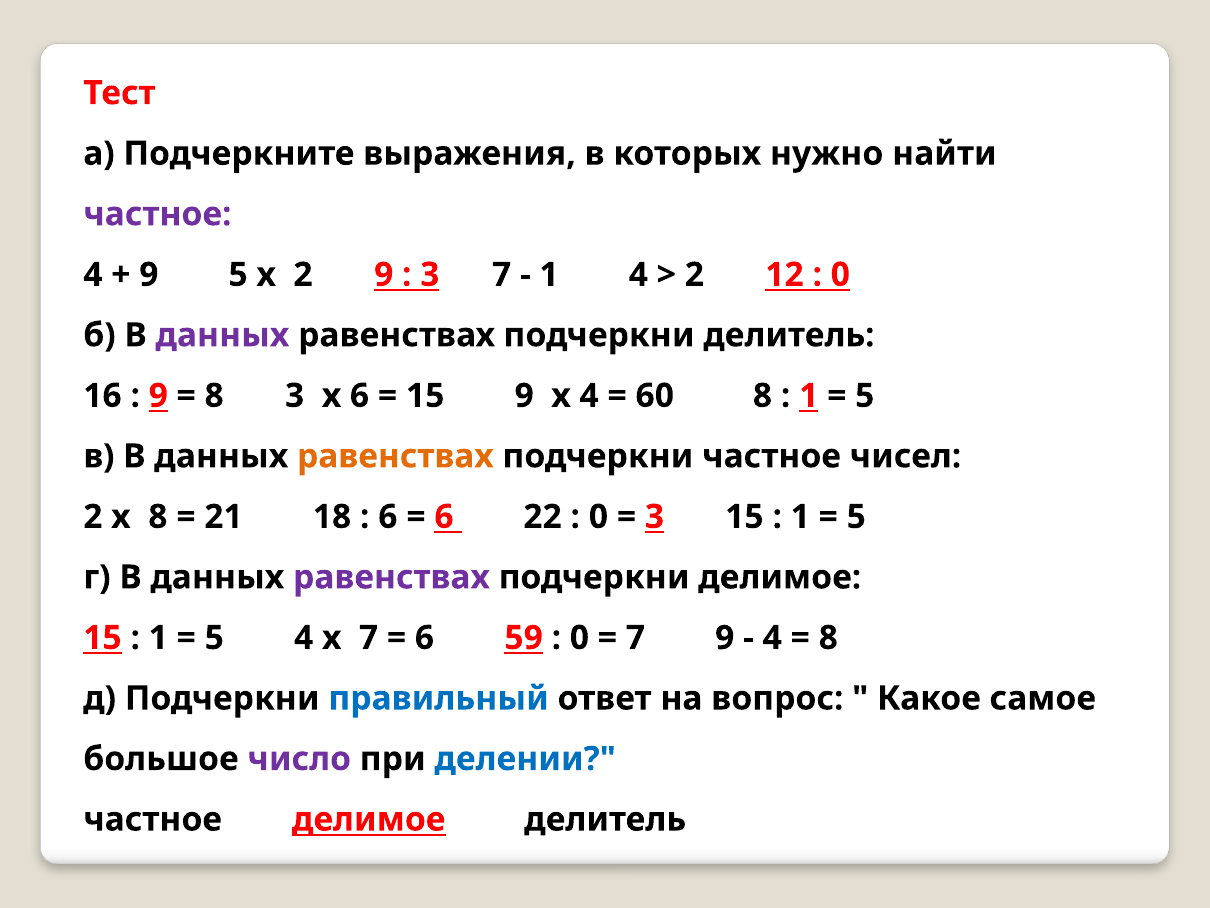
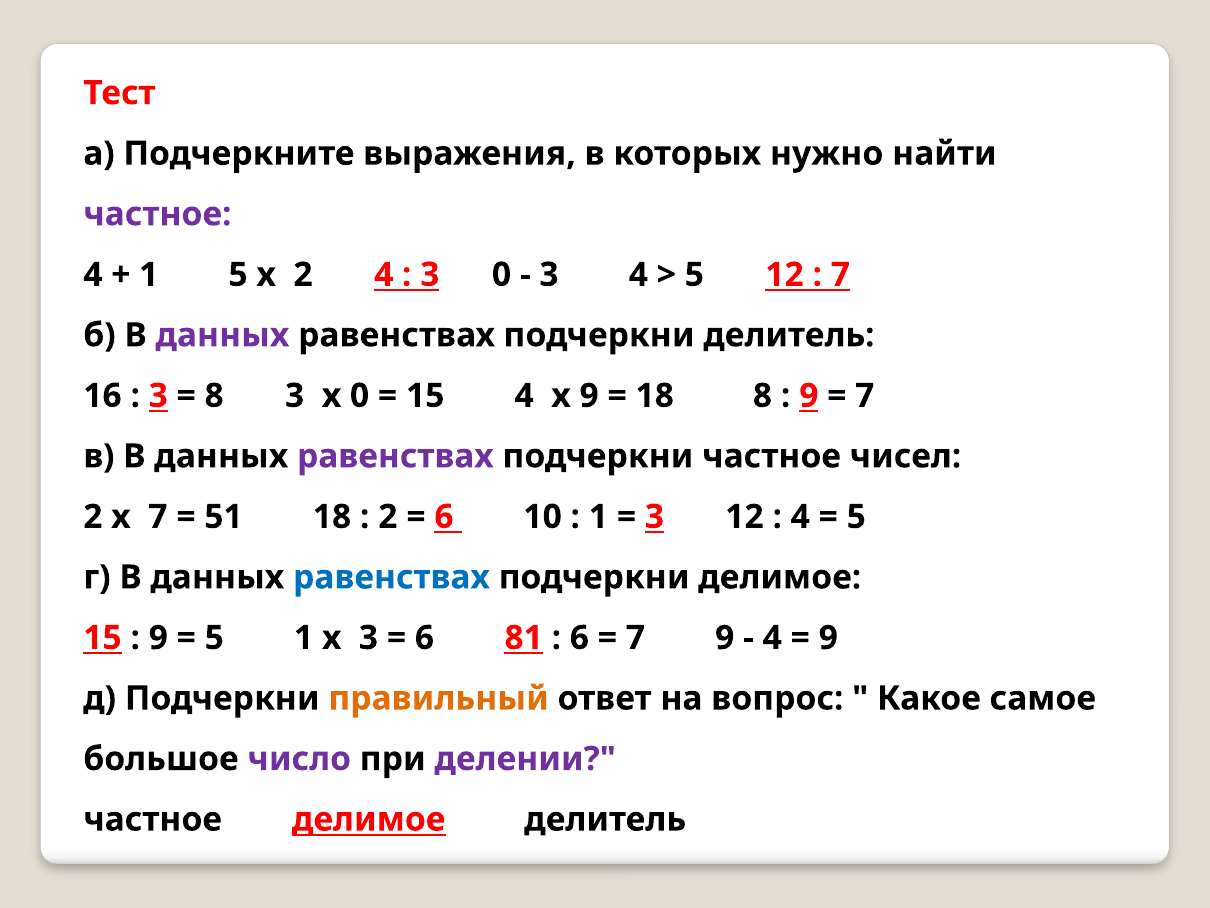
9 at (149, 275): 9 -> 1
2 9: 9 -> 4
3 7: 7 -> 0
1 at (549, 275): 1 -> 3
2 at (694, 275): 2 -> 5
0 at (840, 275): 0 -> 7
9 at (158, 396): 9 -> 3
х 6: 6 -> 0
15 9: 9 -> 4
х 4: 4 -> 9
60 at (655, 396): 60 -> 18
1 at (809, 396): 1 -> 9
5 at (865, 396): 5 -> 7
равенствах at (395, 456) colour: orange -> purple
х 8: 8 -> 7
21: 21 -> 51
6 at (388, 517): 6 -> 2
22: 22 -> 10
0 at (598, 517): 0 -> 1
3 15: 15 -> 12
1 at (800, 517): 1 -> 4
равенствах at (391, 577) colour: purple -> blue
1 at (158, 638): 1 -> 9
5 4: 4 -> 1
х 7: 7 -> 3
59: 59 -> 81
0 at (579, 638): 0 -> 6
8 at (828, 638): 8 -> 9
правильный colour: blue -> orange
делении colour: blue -> purple
